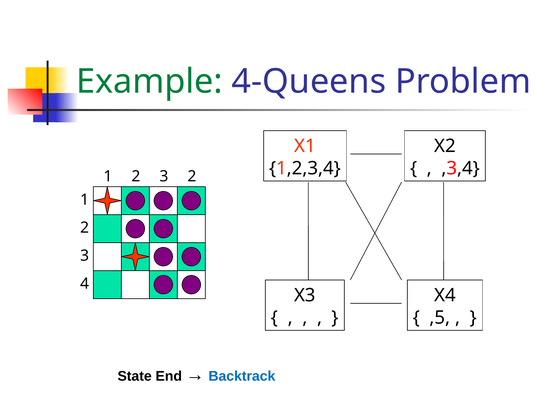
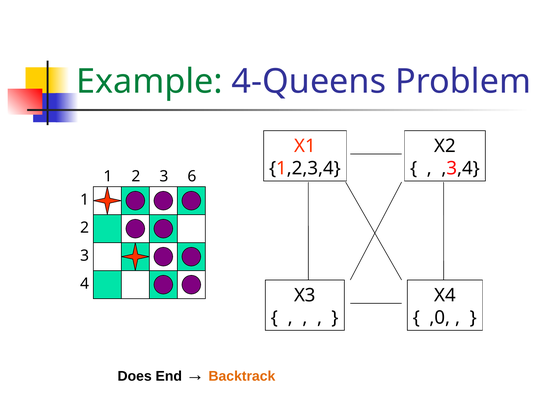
2 2: 2 -> 6
,5: ,5 -> ,0
State: State -> Does
Backtrack colour: blue -> orange
